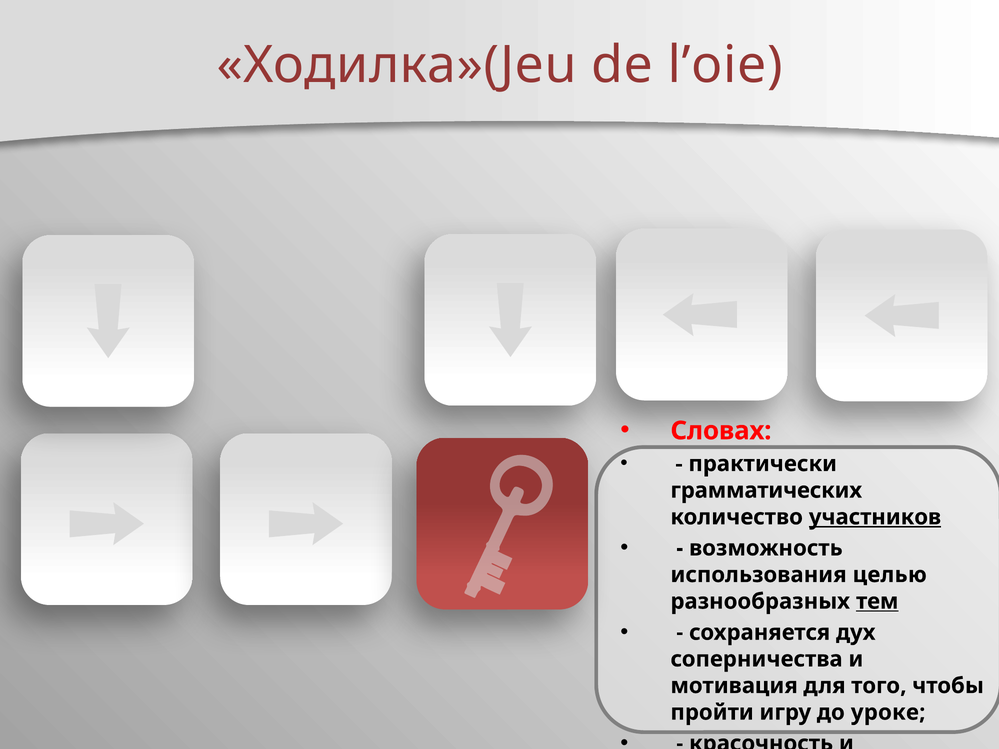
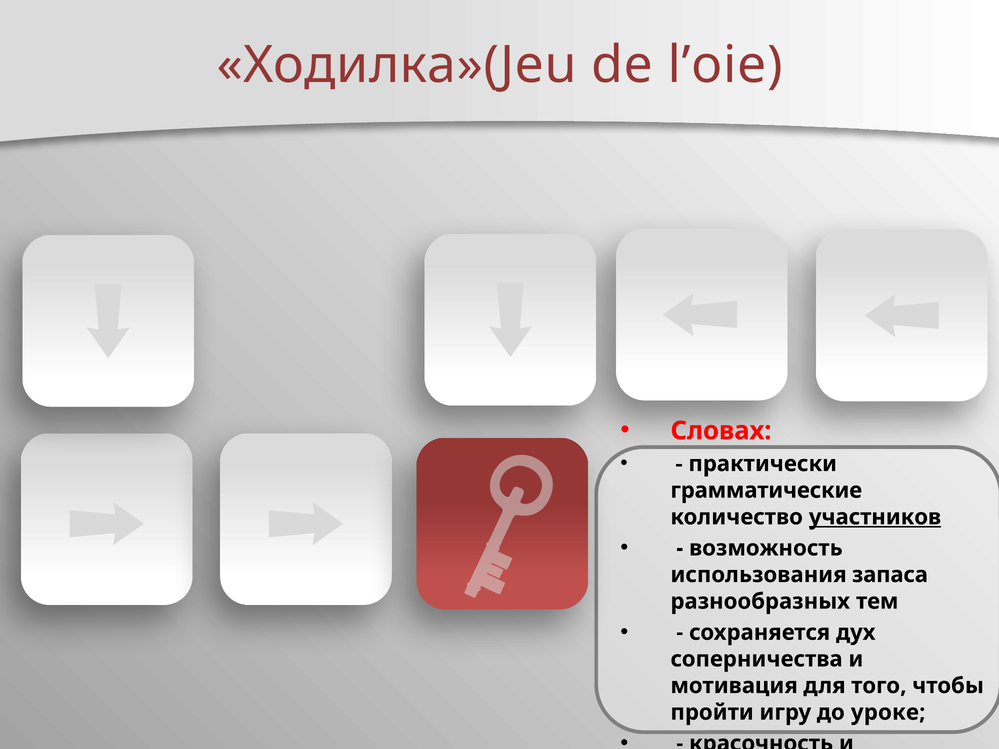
грамматических: грамматических -> грамматические
целью: целью -> запаса
тем underline: present -> none
